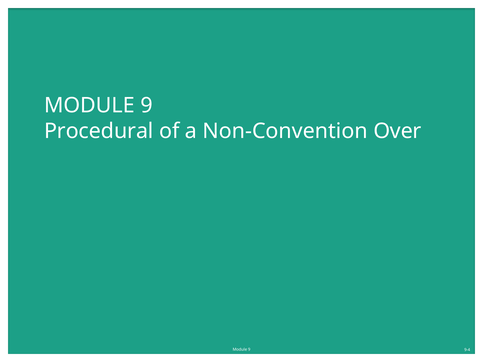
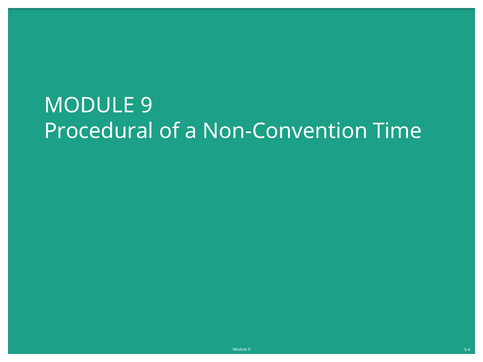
Over: Over -> Time
